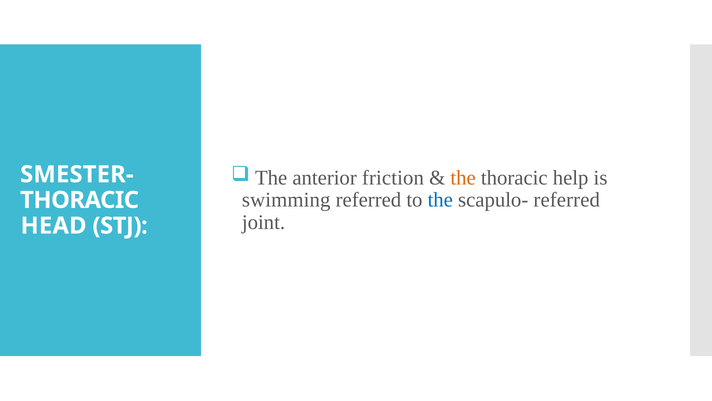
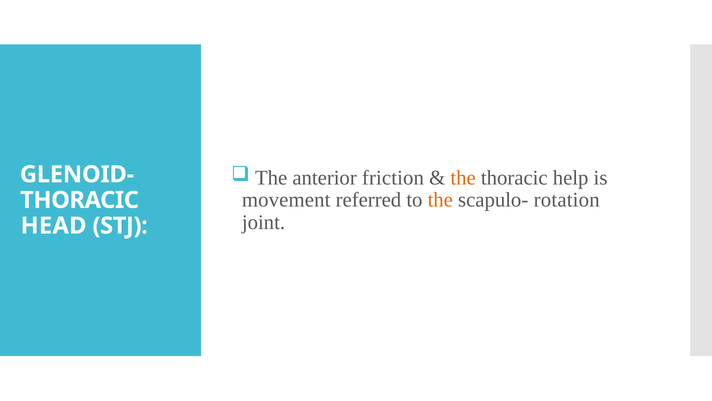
SMESTER-: SMESTER- -> GLENOID-
swimming: swimming -> movement
the at (440, 200) colour: blue -> orange
scapulo- referred: referred -> rotation
